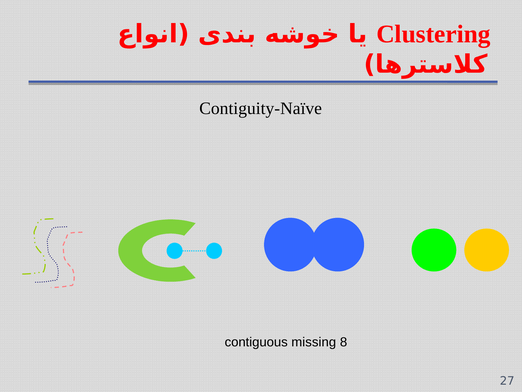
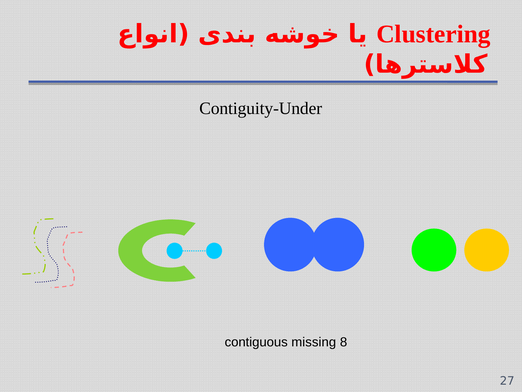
Contiguity-Naïve: Contiguity-Naïve -> Contiguity-Under
